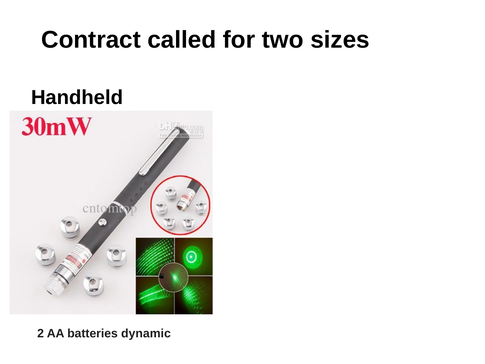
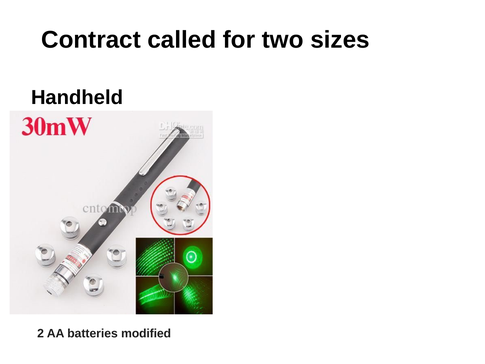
dynamic: dynamic -> modified
